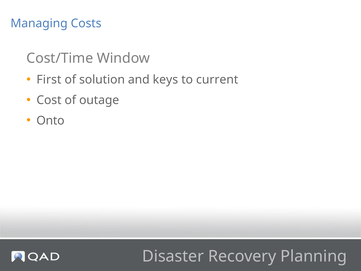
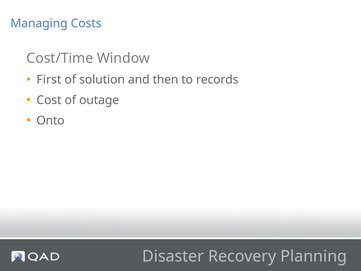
keys: keys -> then
current: current -> records
